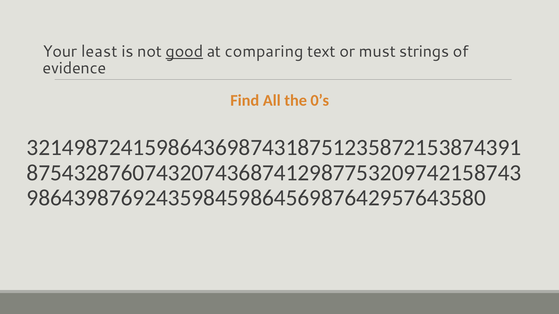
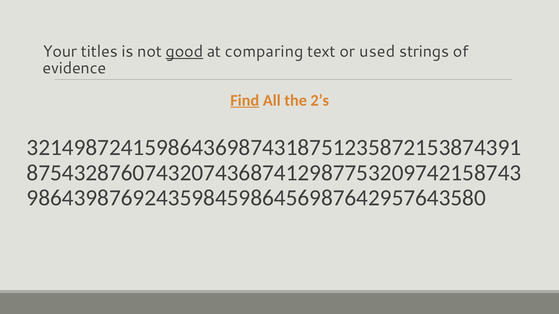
least: least -> titles
must: must -> used
Find underline: none -> present
0’s: 0’s -> 2’s
